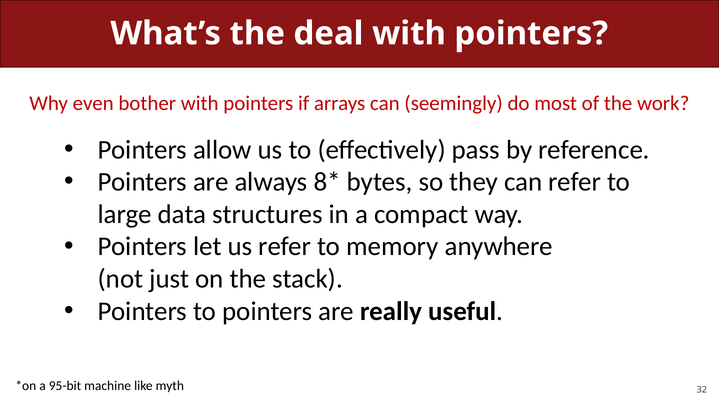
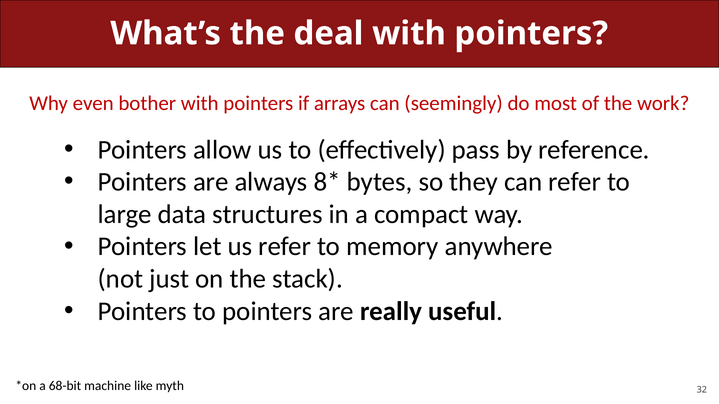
95-bit: 95-bit -> 68-bit
